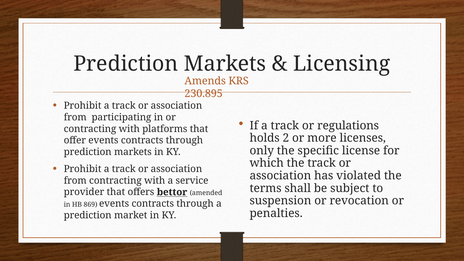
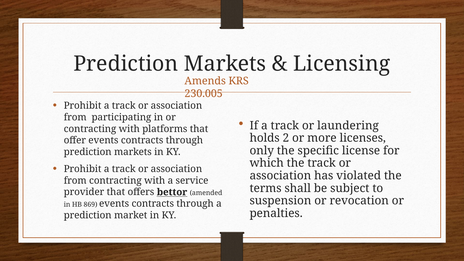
230.895: 230.895 -> 230.005
regulations: regulations -> laundering
